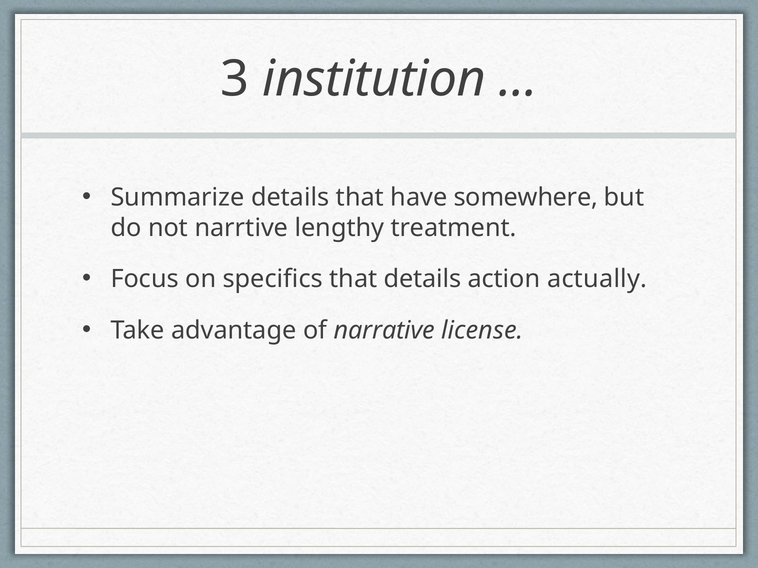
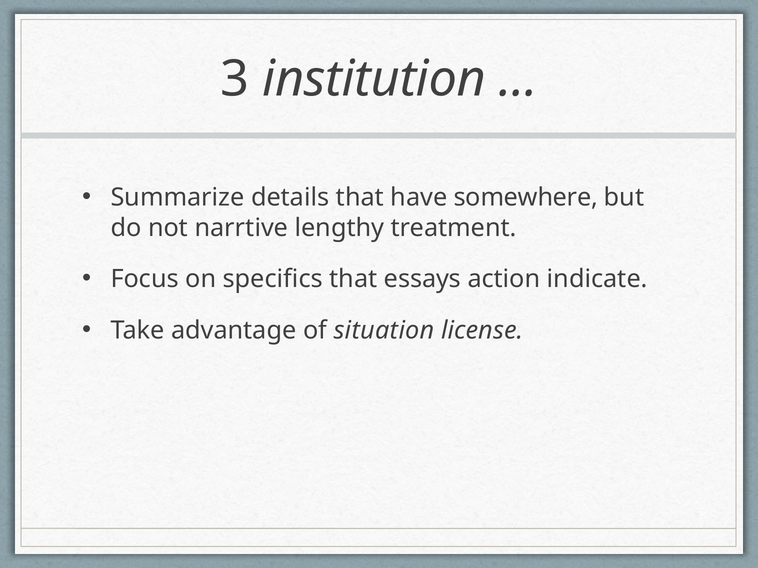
that details: details -> essays
actually: actually -> indicate
narrative: narrative -> situation
